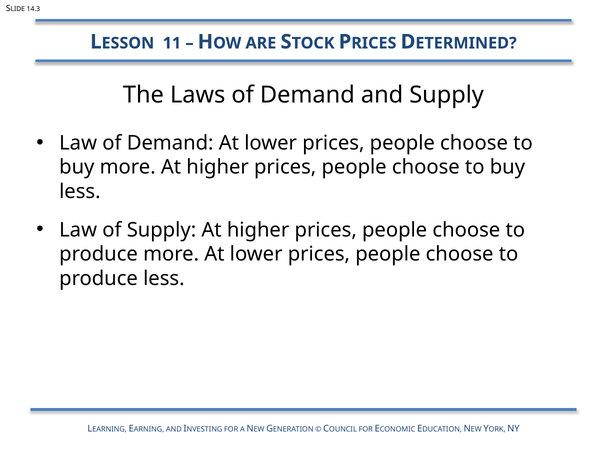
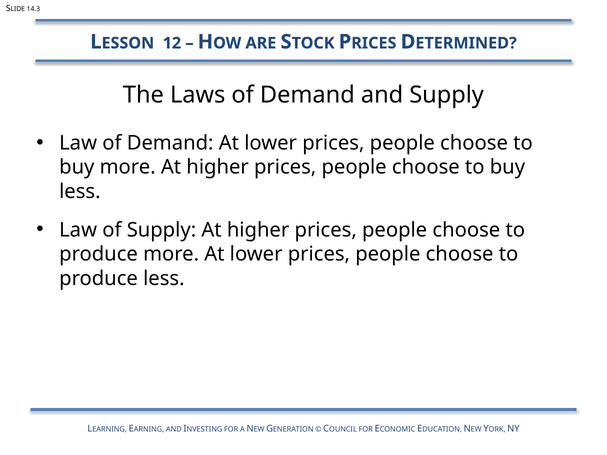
11: 11 -> 12
